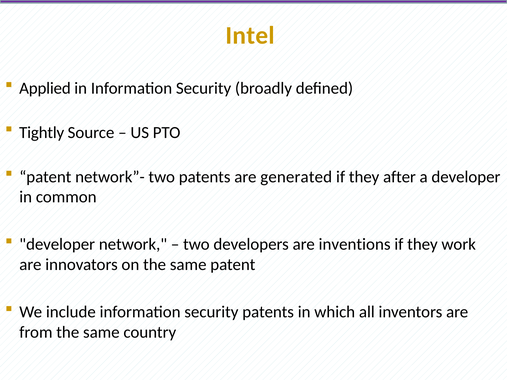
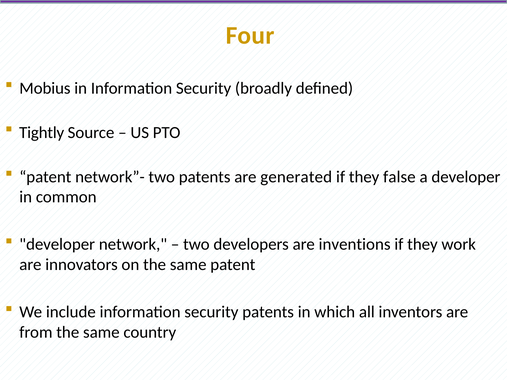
Intel: Intel -> Four
Applied: Applied -> Mobius
after: after -> false
